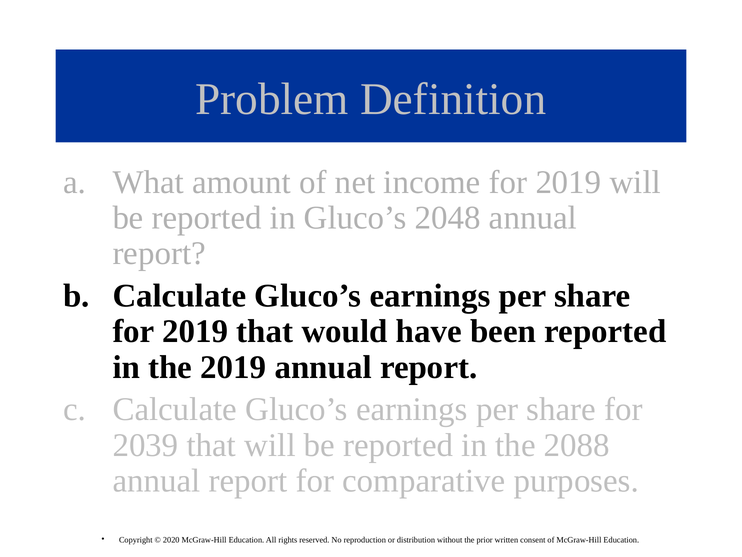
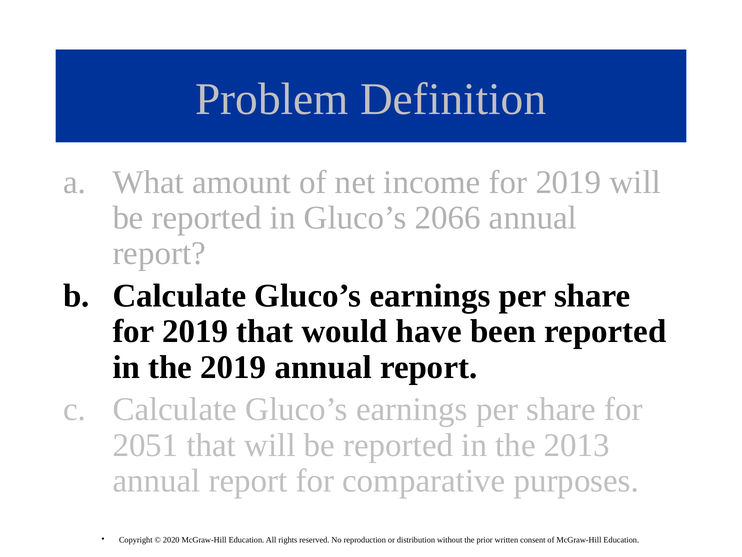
2048: 2048 -> 2066
2039: 2039 -> 2051
2088: 2088 -> 2013
